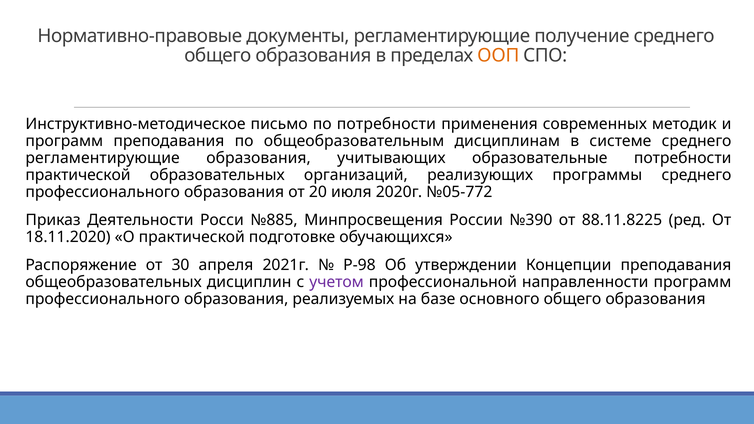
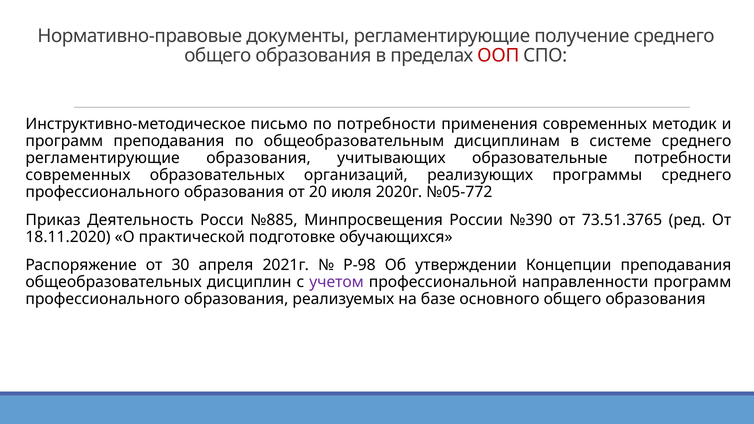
ООП colour: orange -> red
практической at (78, 175): практической -> современных
Деятельности: Деятельности -> Деятельность
88.11.8225: 88.11.8225 -> 73.51.3765
